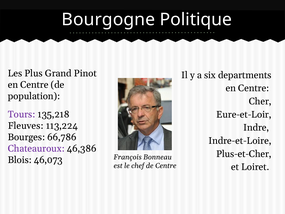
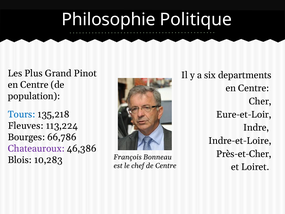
Bourgogne: Bourgogne -> Philosophie
Tours colour: purple -> blue
Plus-et-Cher: Plus-et-Cher -> Près-et-Cher
46,073: 46,073 -> 10,283
